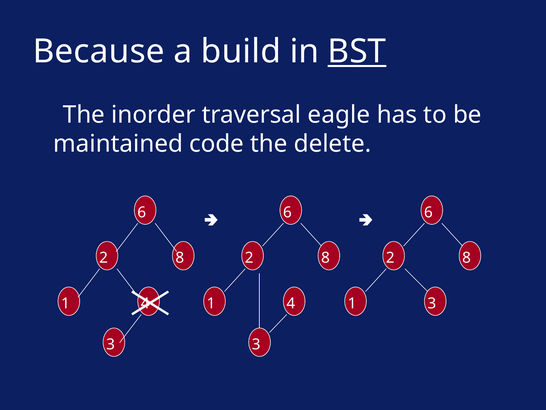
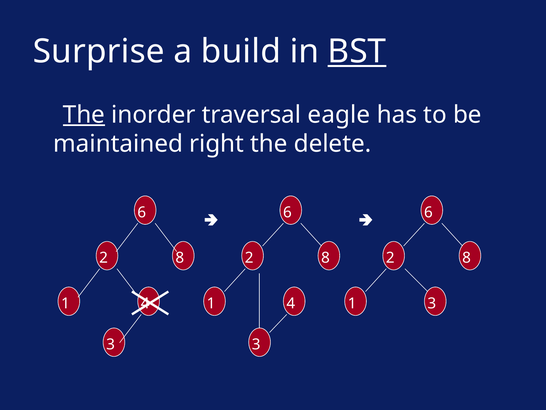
Because: Because -> Surprise
The at (84, 115) underline: none -> present
code: code -> right
